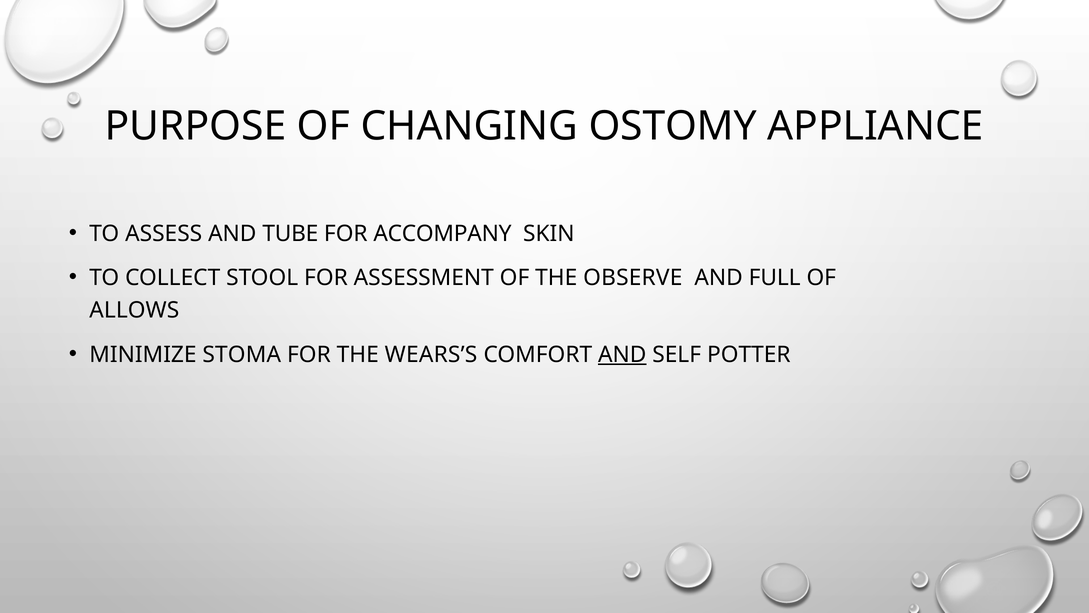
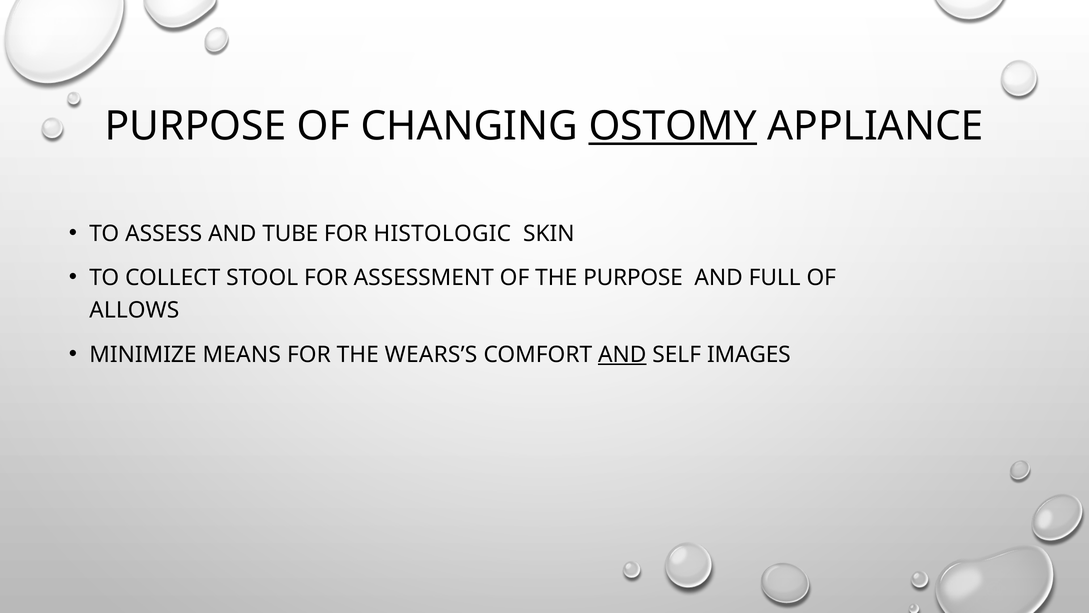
OSTOMY underline: none -> present
ACCOMPANY: ACCOMPANY -> HISTOLOGIC
THE OBSERVE: OBSERVE -> PURPOSE
STOMA: STOMA -> MEANS
POTTER: POTTER -> IMAGES
